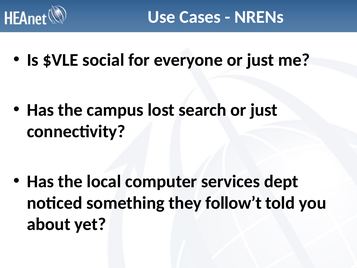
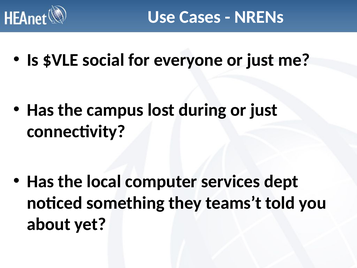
search: search -> during
follow’t: follow’t -> teams’t
